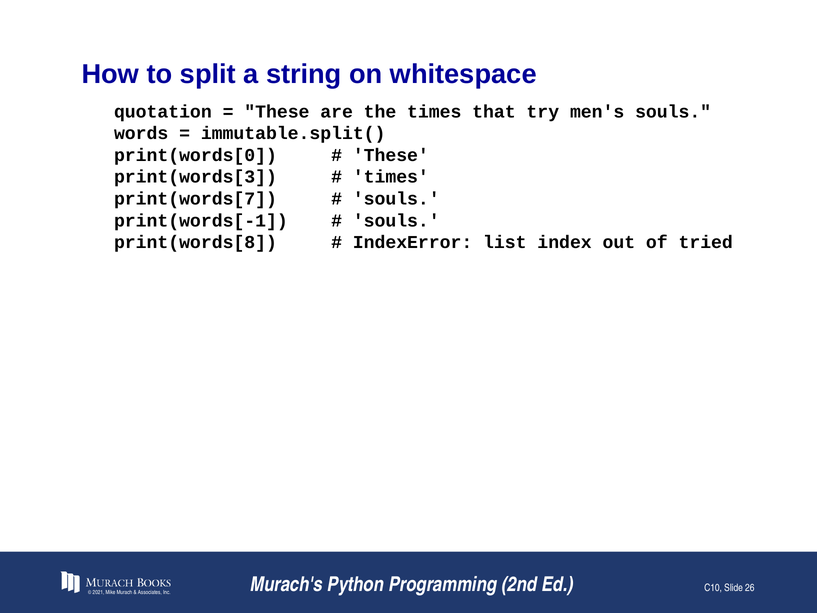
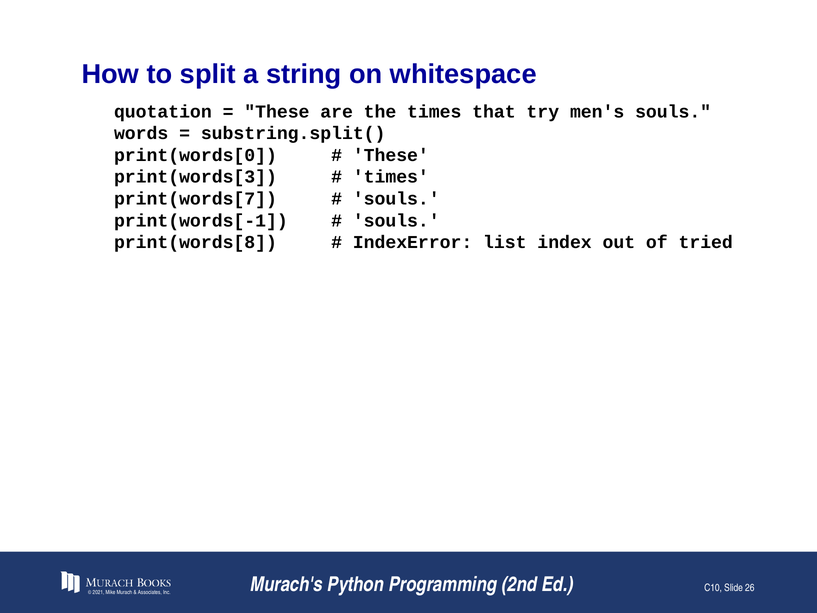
immutable.split(: immutable.split( -> substring.split(
